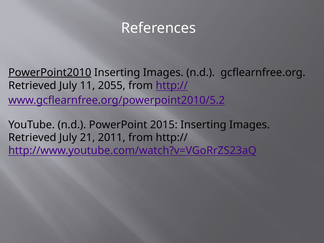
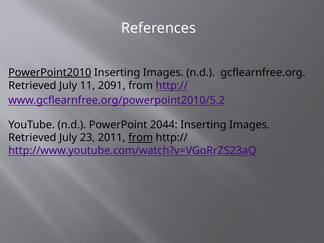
2055: 2055 -> 2091
2015: 2015 -> 2044
21: 21 -> 23
from at (141, 138) underline: none -> present
